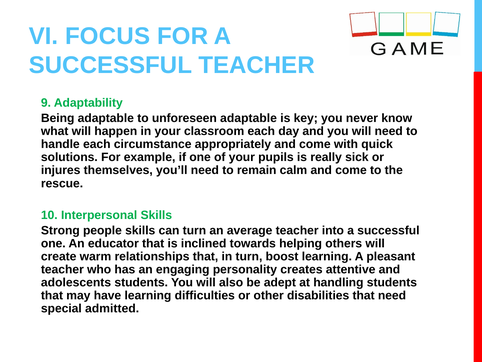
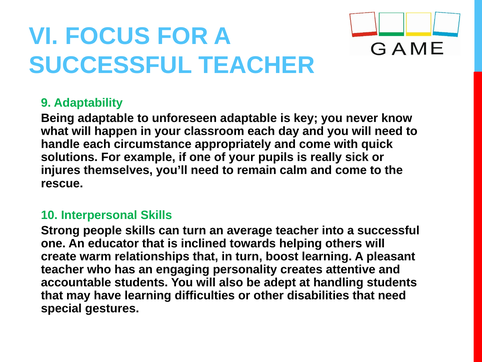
adolescents: adolescents -> accountable
admitted: admitted -> gestures
